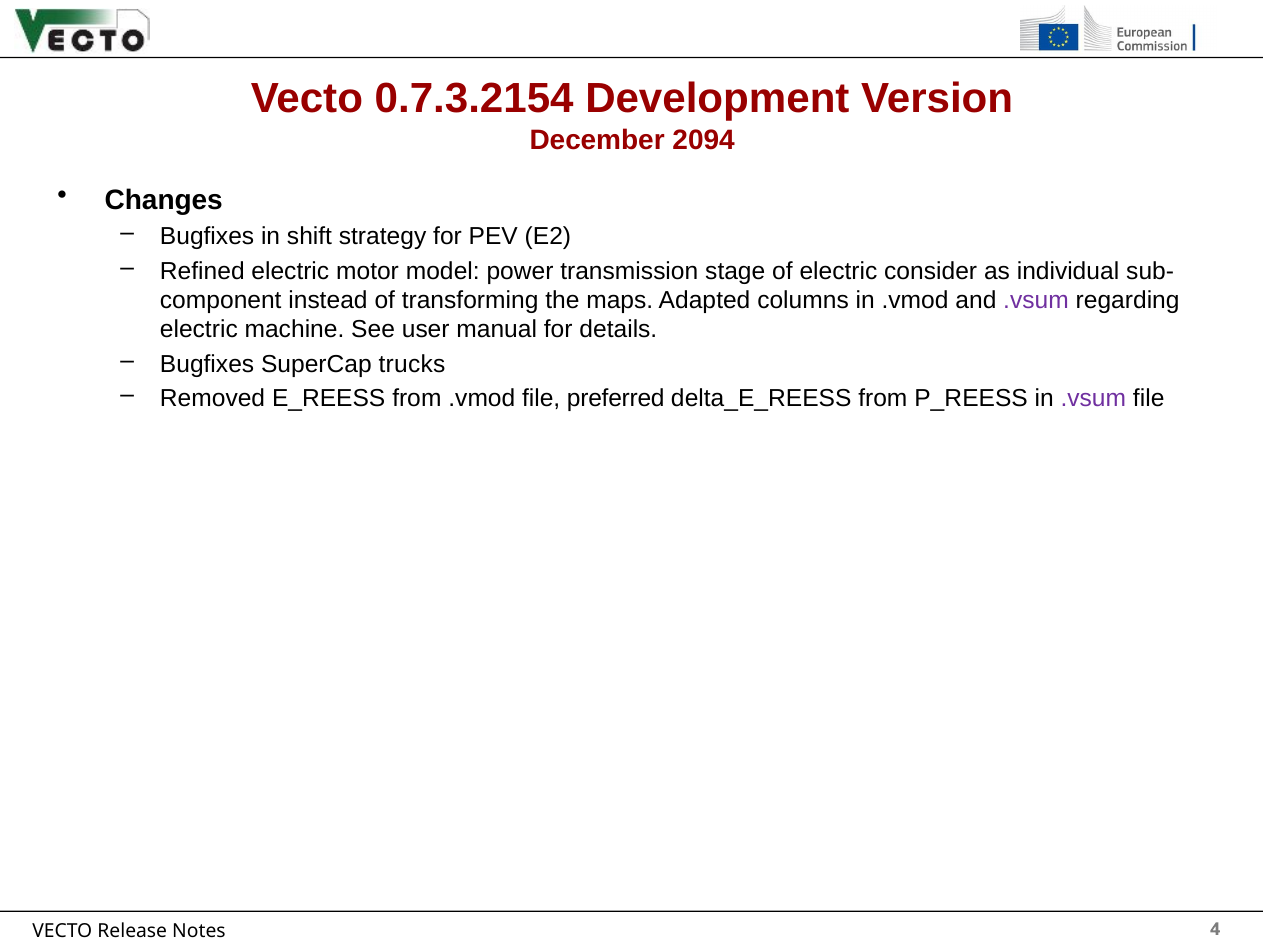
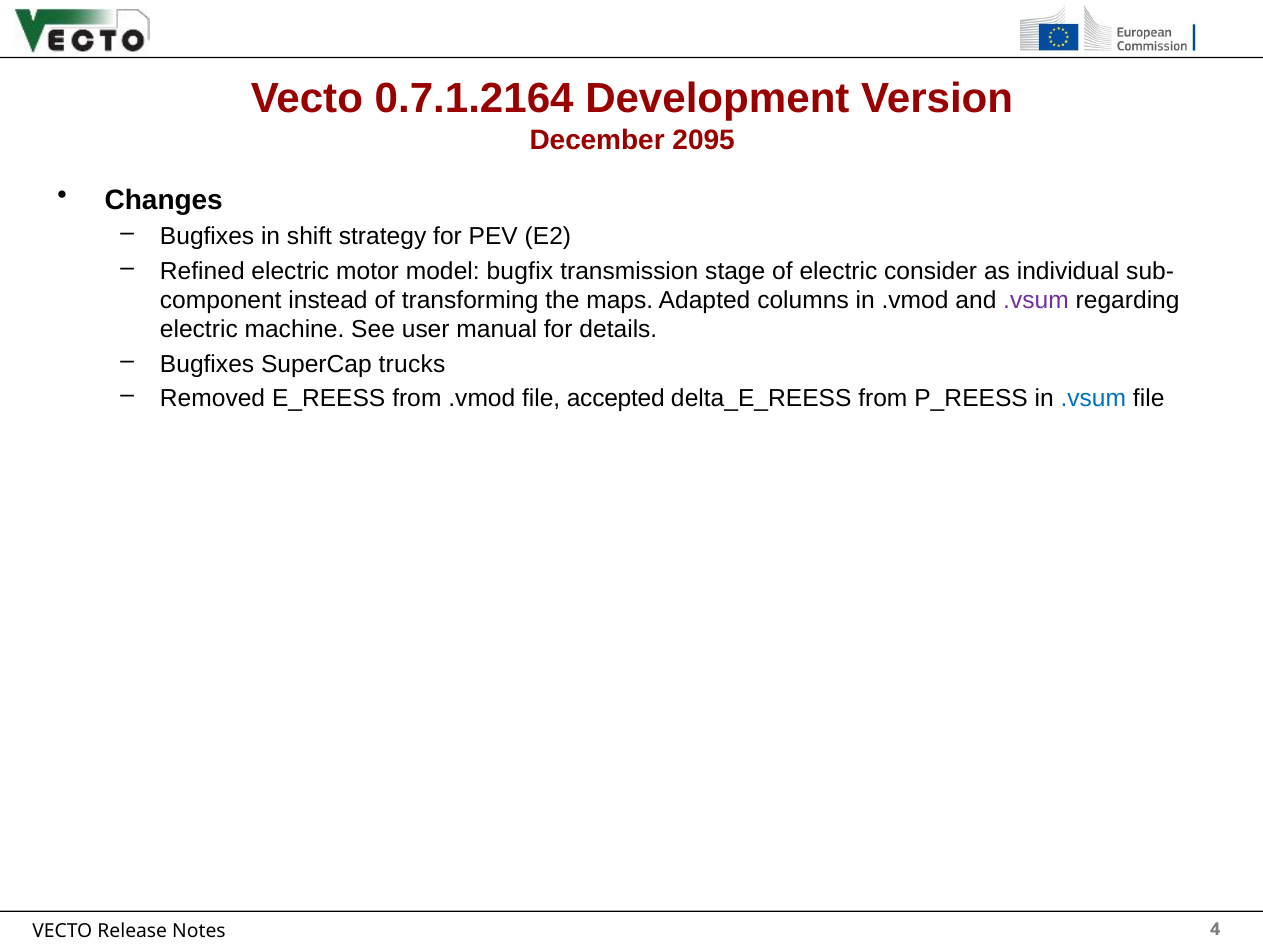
0.7.3.2154: 0.7.3.2154 -> 0.7.1.2164
2094: 2094 -> 2095
power: power -> bugfix
preferred: preferred -> accepted
.vsum at (1093, 399) colour: purple -> blue
